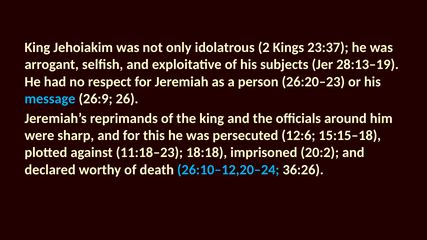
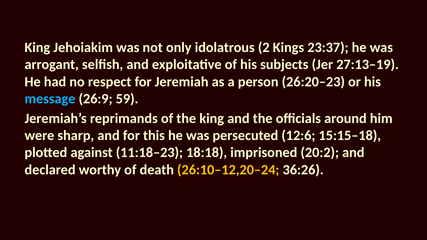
28:13–19: 28:13–19 -> 27:13–19
26: 26 -> 59
26:10–12,20–24 colour: light blue -> yellow
